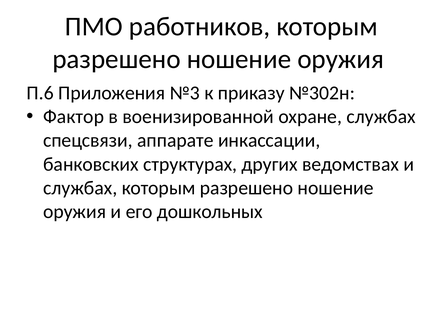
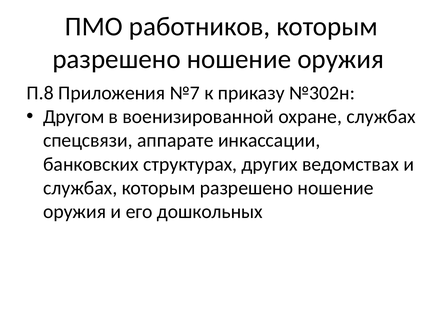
П.6: П.6 -> П.8
№3: №3 -> №7
Фактор: Фактор -> Другом
